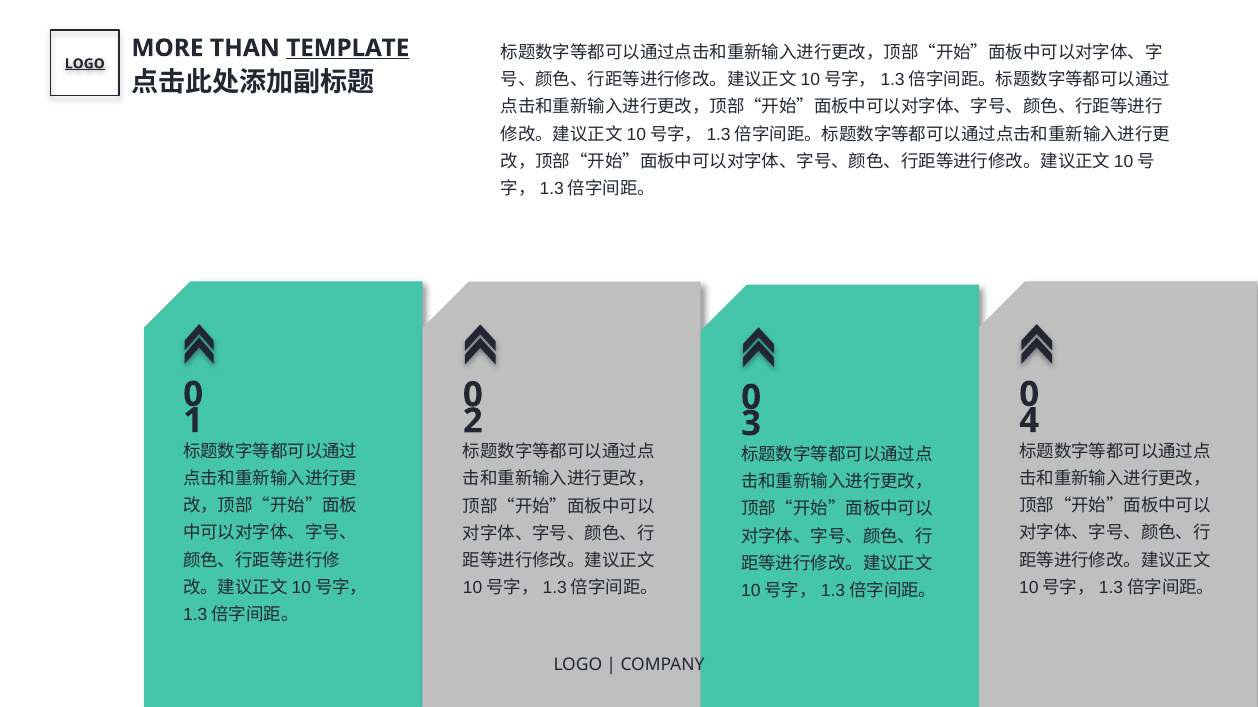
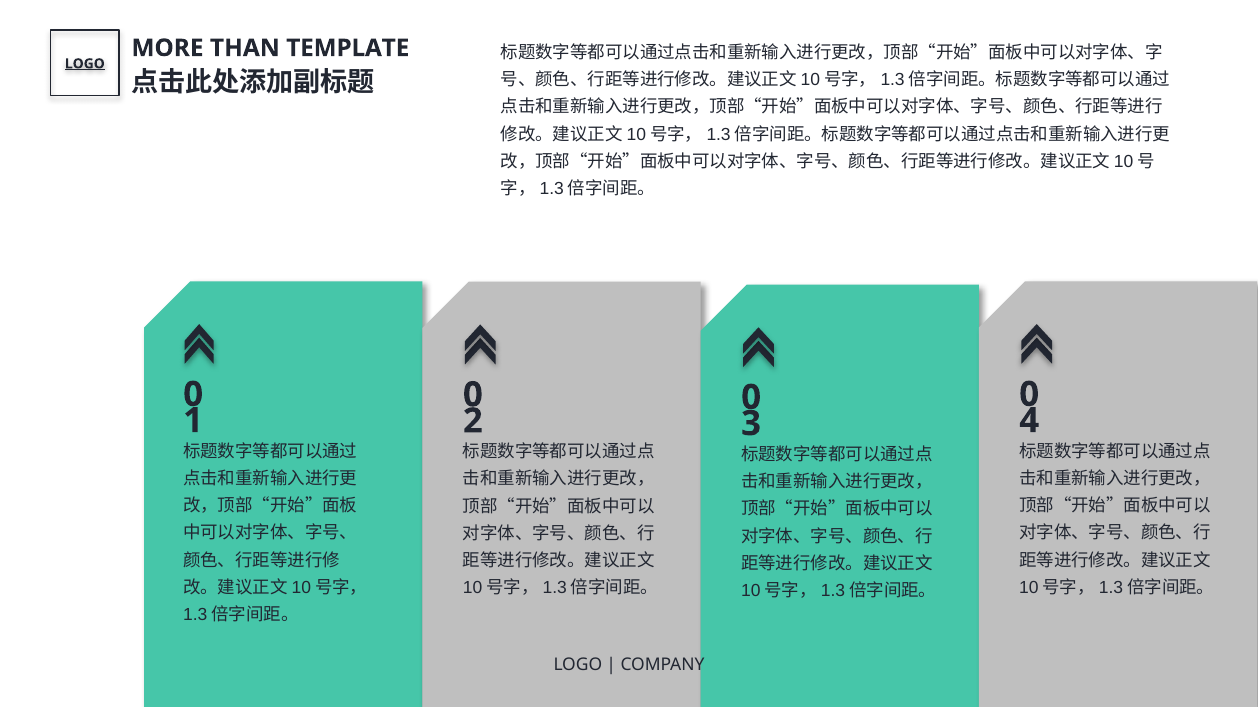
TEMPLATE underline: present -> none
